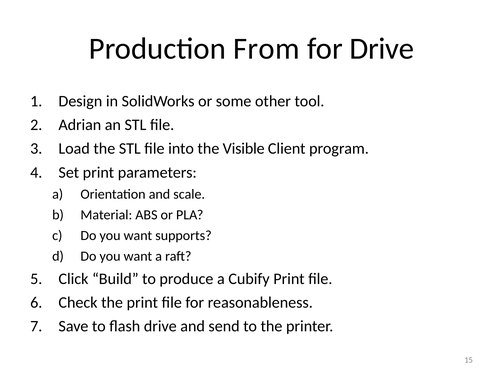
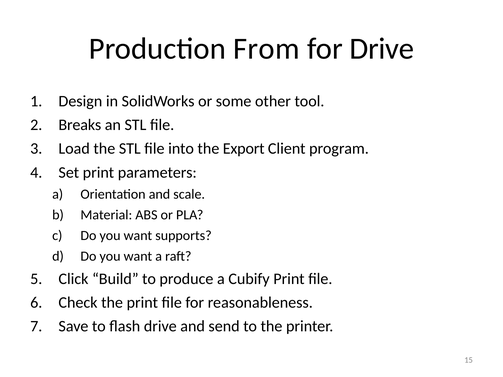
Adrian: Adrian -> Breaks
Visible: Visible -> Export
